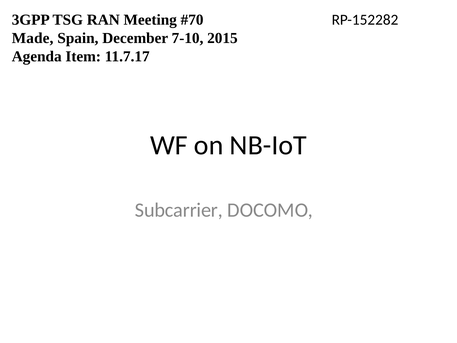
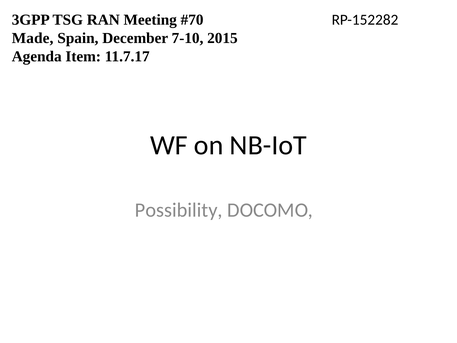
Subcarrier: Subcarrier -> Possibility
